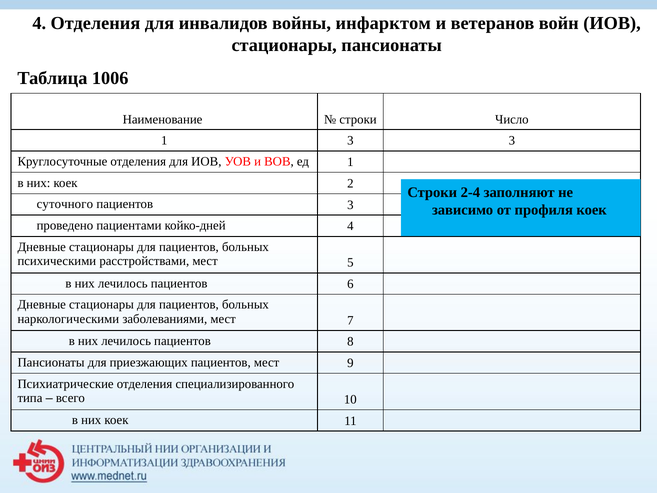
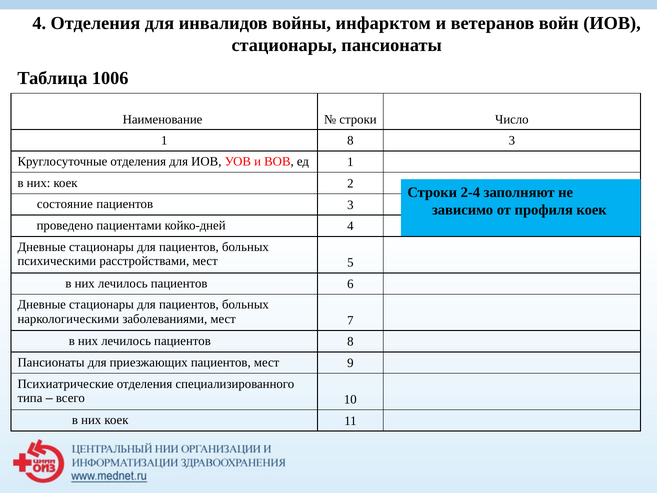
1 3: 3 -> 8
суточного: суточного -> состояние
